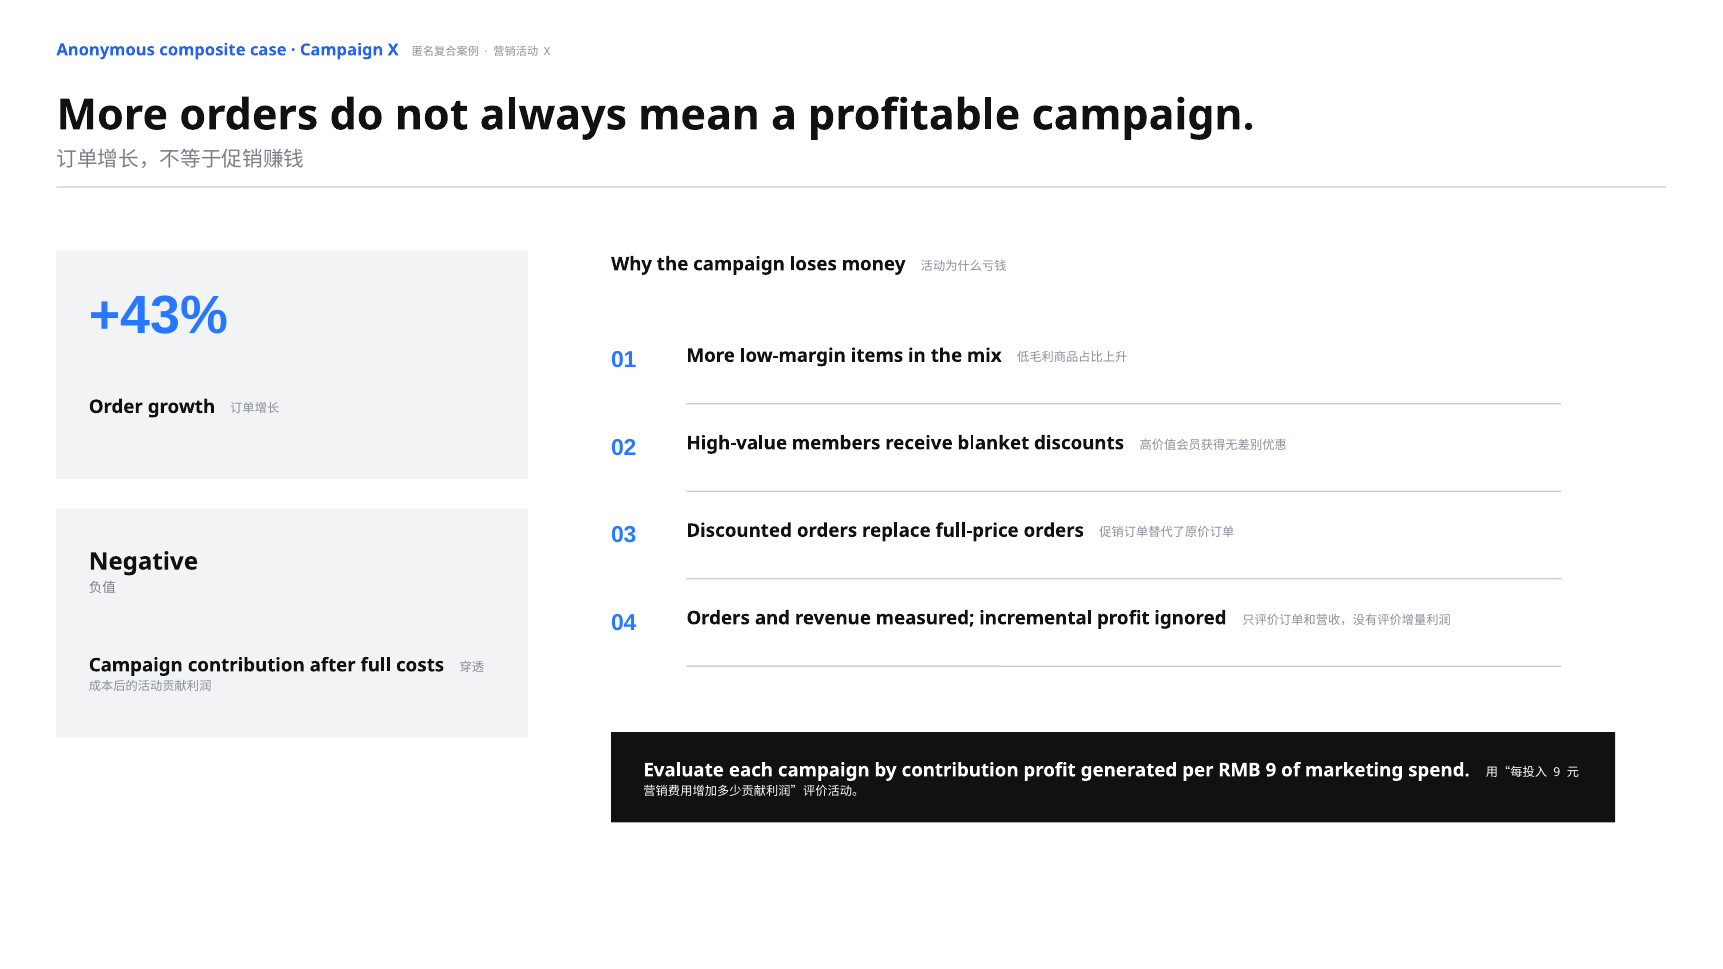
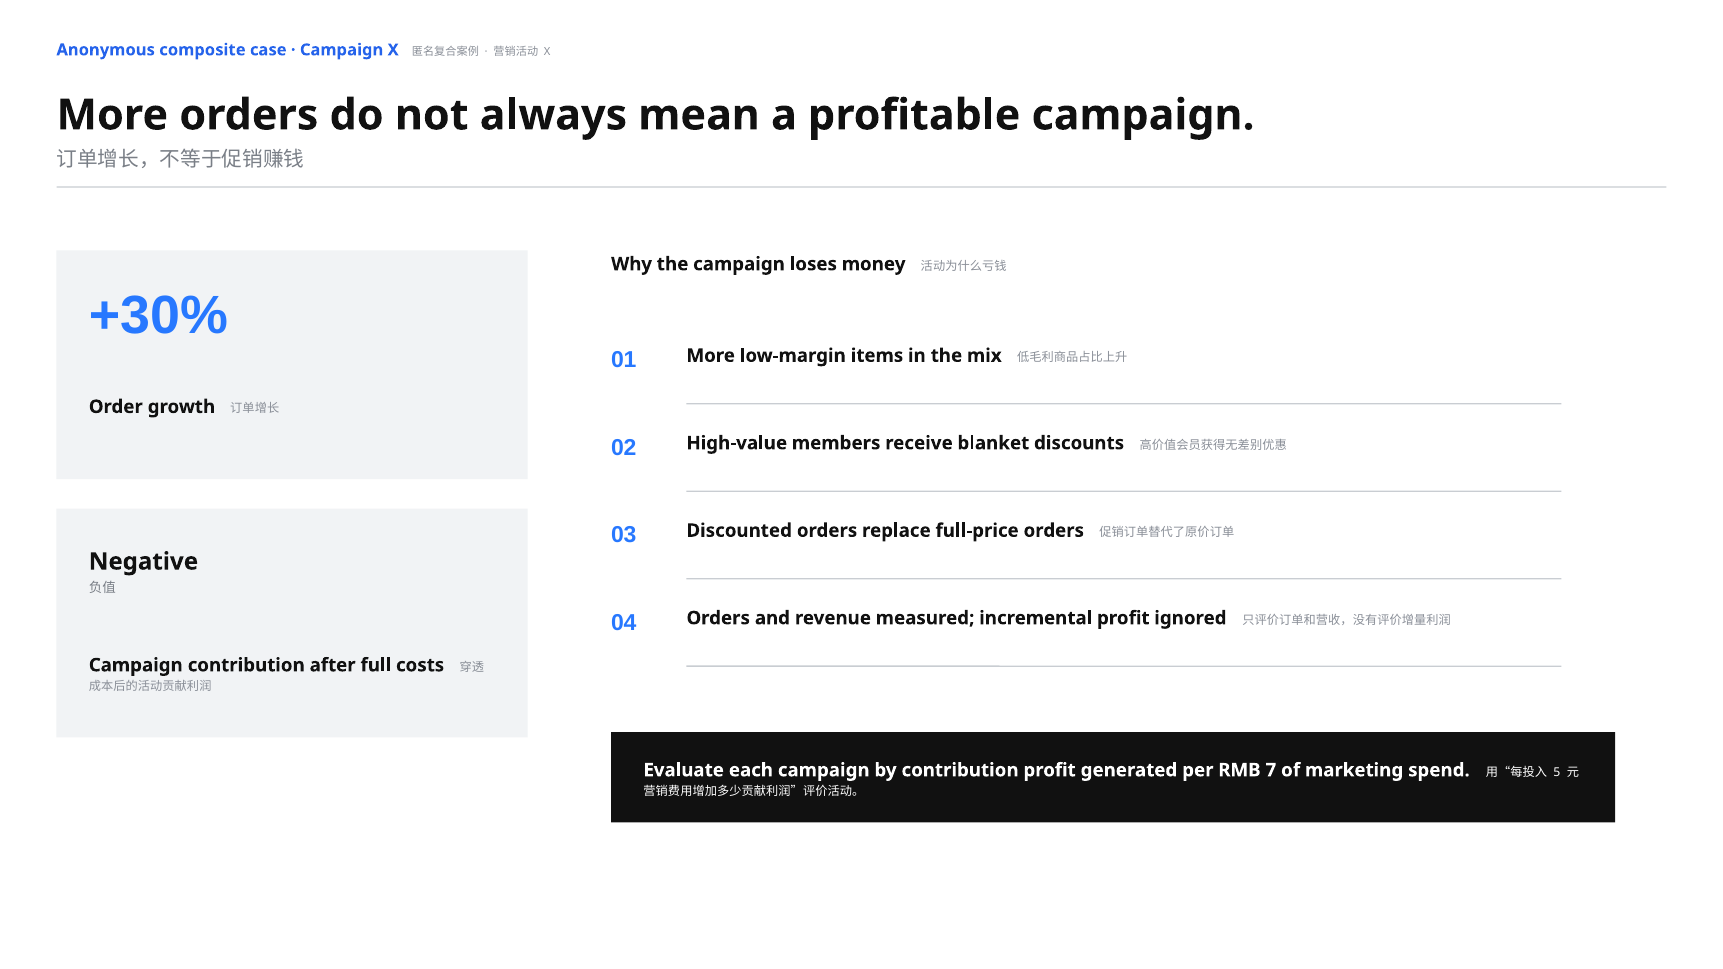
+43%: +43% -> +30%
RMB 9: 9 -> 7
9 at (1557, 772): 9 -> 5
